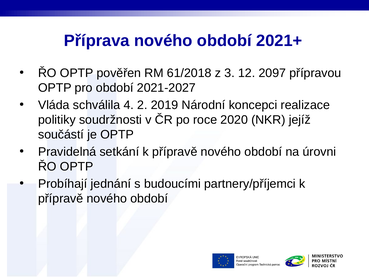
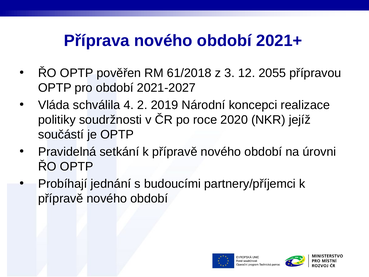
2097: 2097 -> 2055
